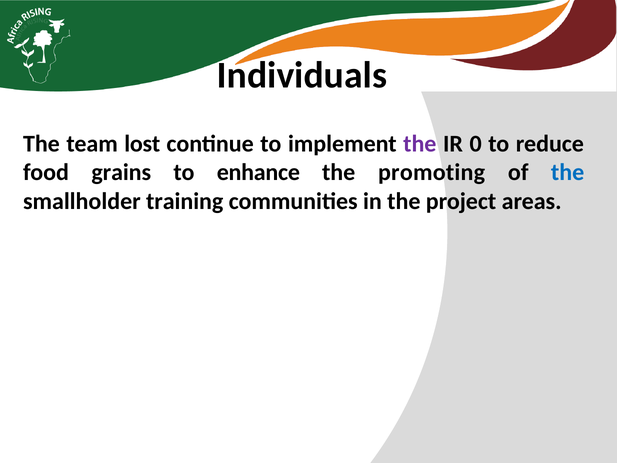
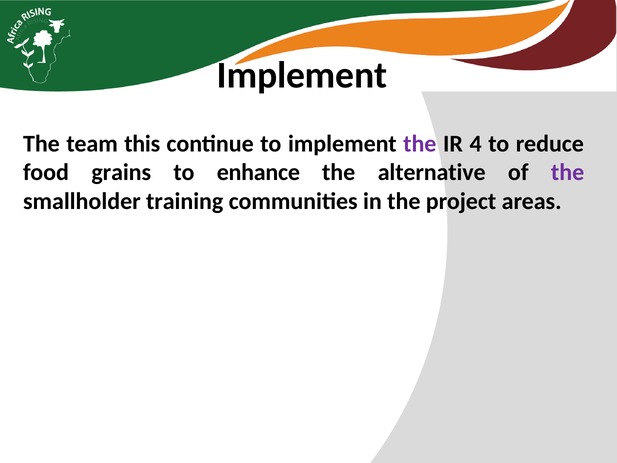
Individuals at (302, 75): Individuals -> Implement
lost: lost -> this
0: 0 -> 4
promoting: promoting -> alternative
the at (568, 172) colour: blue -> purple
